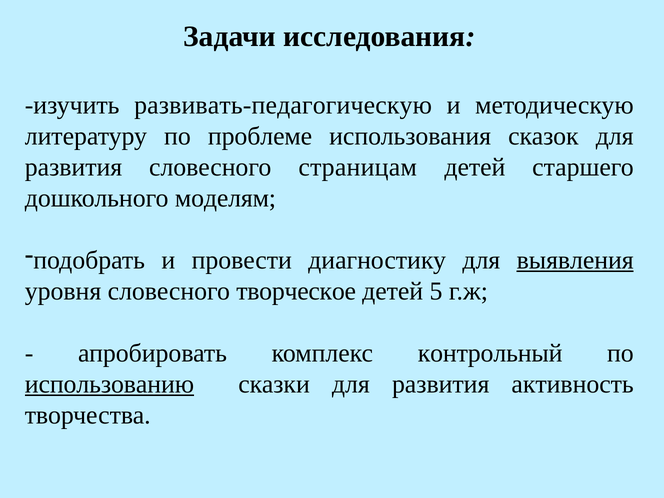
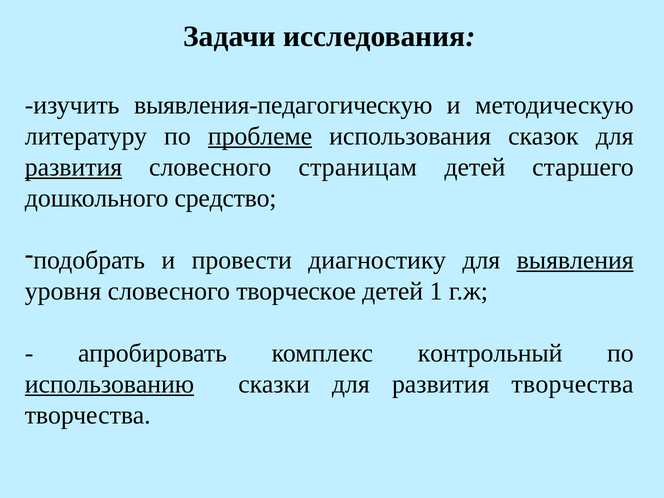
развивать-педагогическую: развивать-педагогическую -> выявления-педагогическую
проблеме underline: none -> present
развития at (74, 167) underline: none -> present
моделям: моделям -> средство
5: 5 -> 1
развития активность: активность -> творчества
